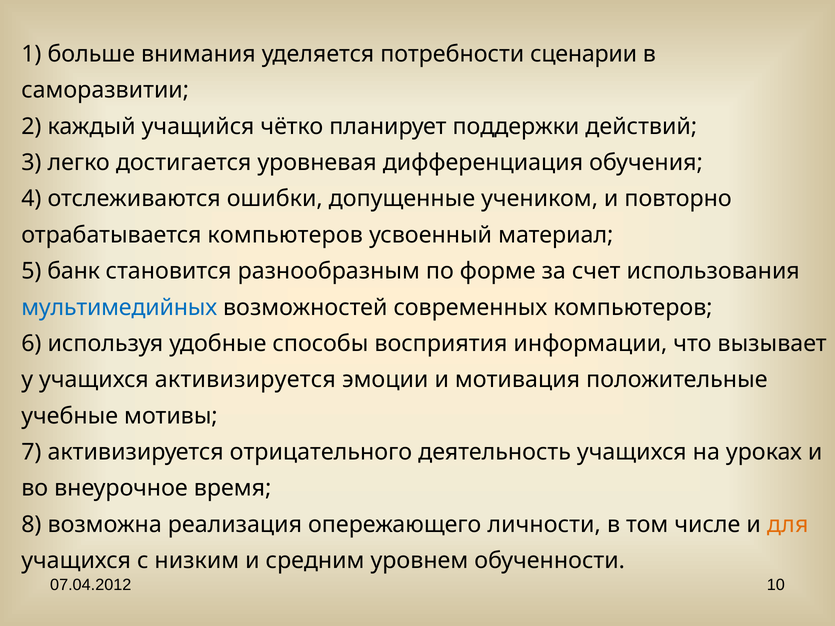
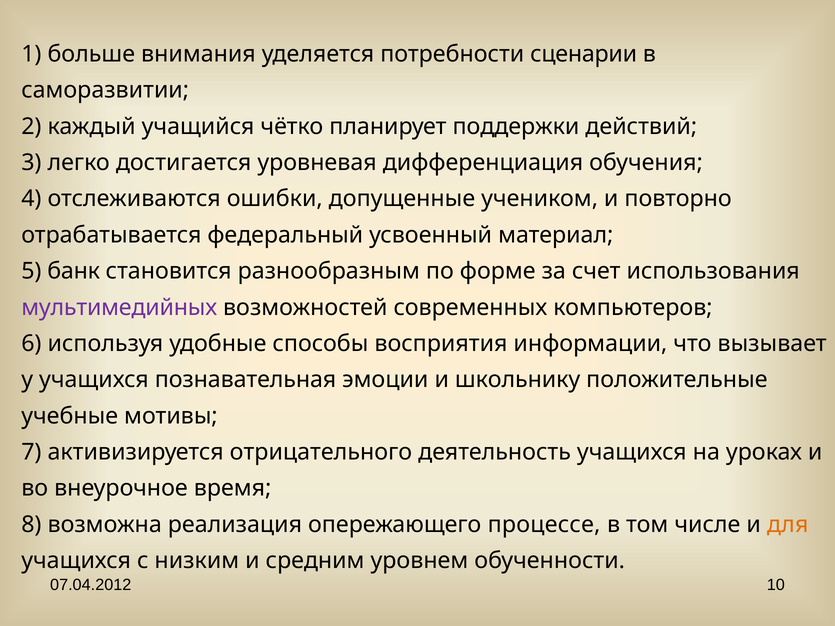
отрабатывается компьютеров: компьютеров -> федеральный
мультимедийных colour: blue -> purple
учащихся активизируется: активизируется -> познавательная
мотивация: мотивация -> школьнику
личности: личности -> процессе
